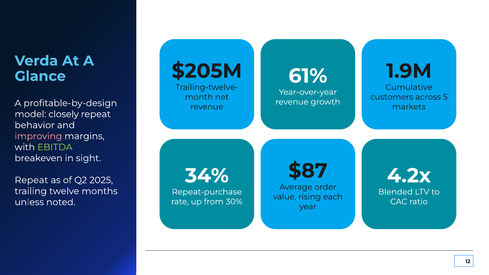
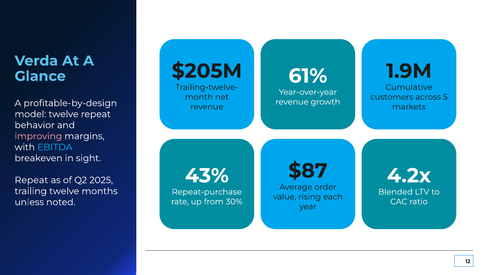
model closely: closely -> twelve
EBITDA colour: light green -> light blue
34%: 34% -> 43%
